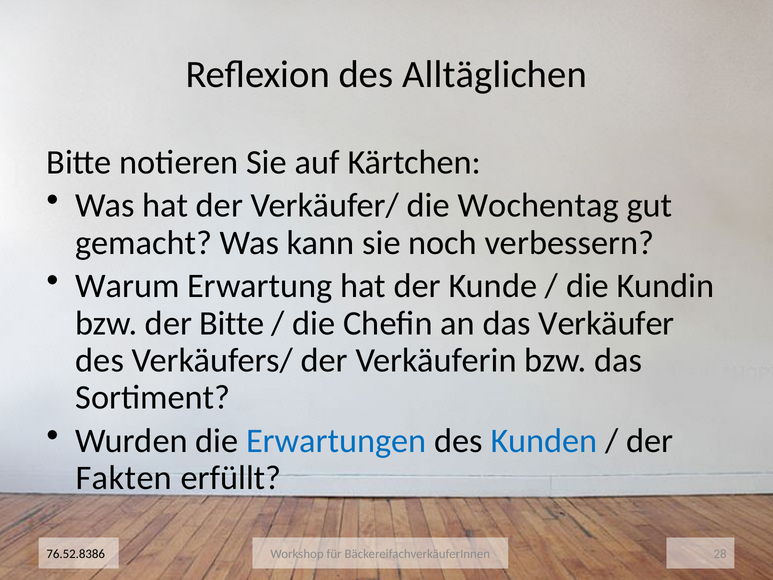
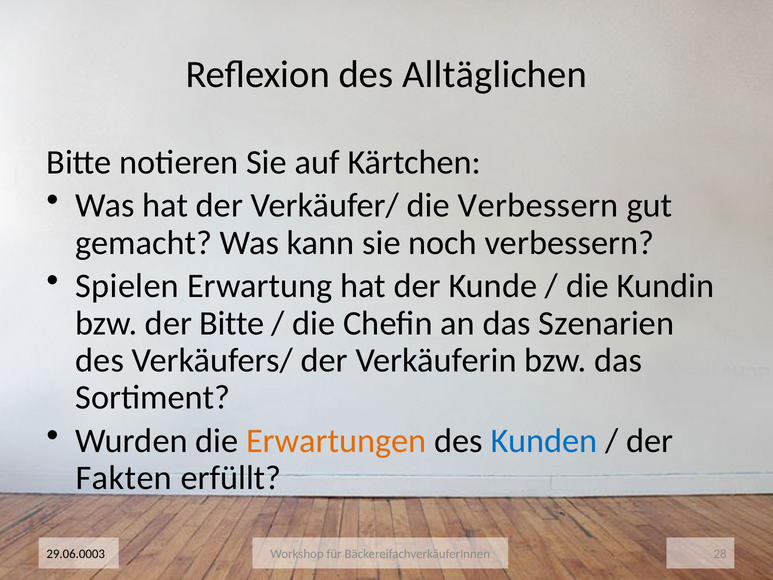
die Wochentag: Wochentag -> Verbessern
Warum: Warum -> Spielen
Verkäufer: Verkäufer -> Szenarien
Erwartungen colour: blue -> orange
76.52.8386: 76.52.8386 -> 29.06.0003
